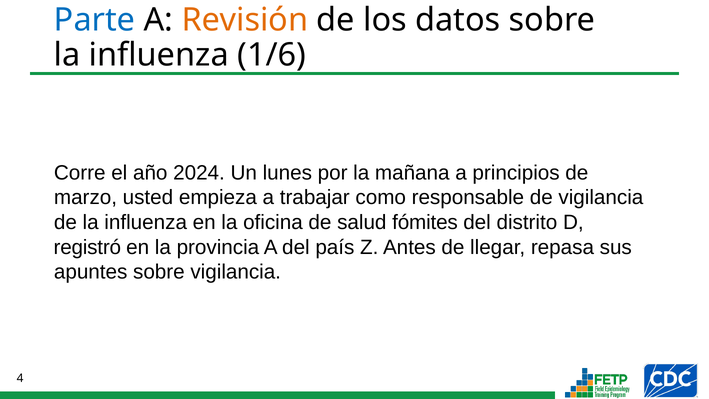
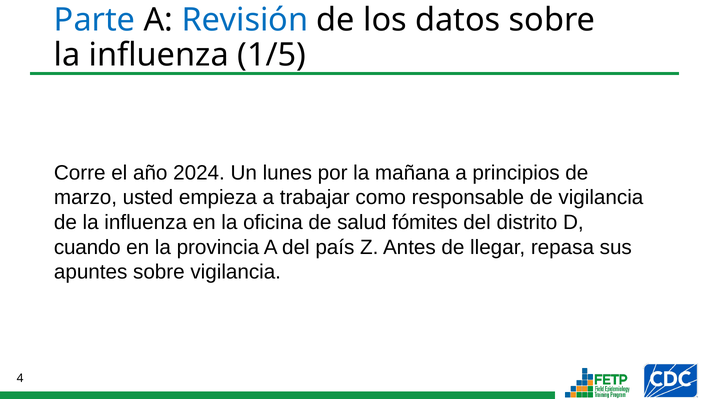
Revisión colour: orange -> blue
1/6: 1/6 -> 1/5
registró: registró -> cuando
